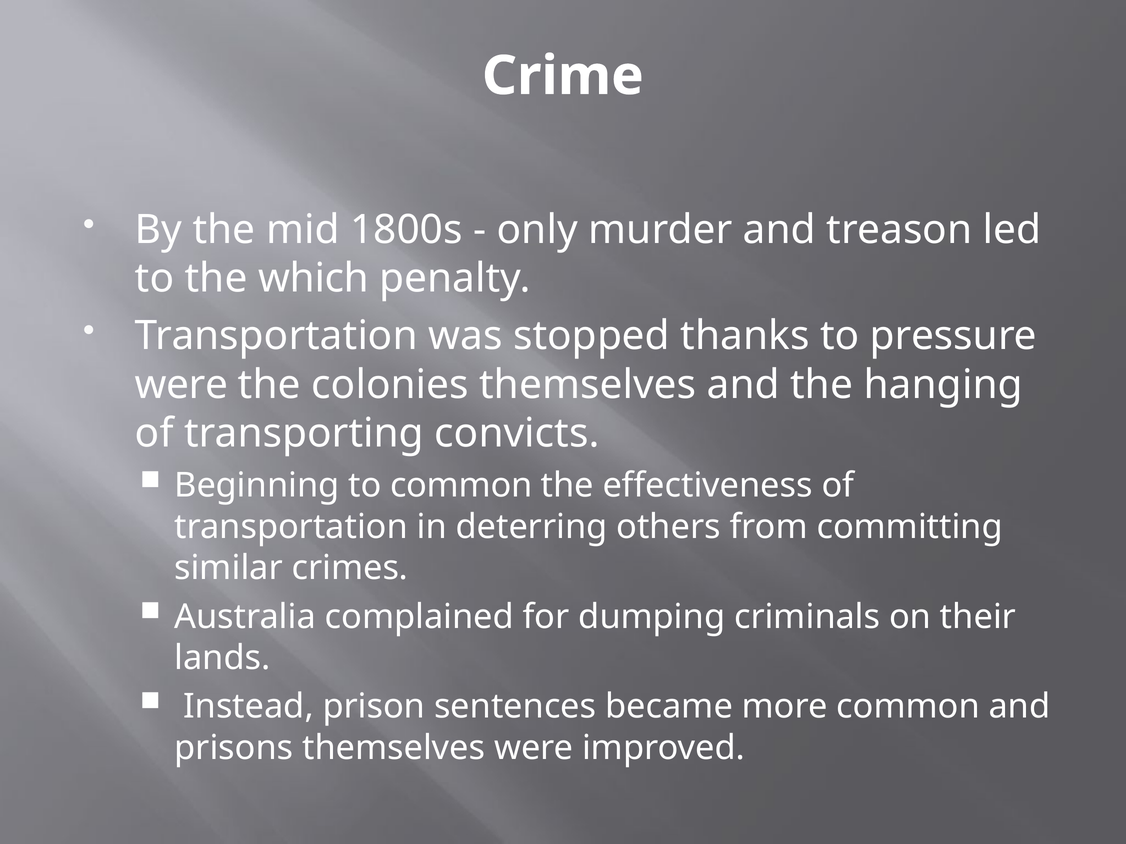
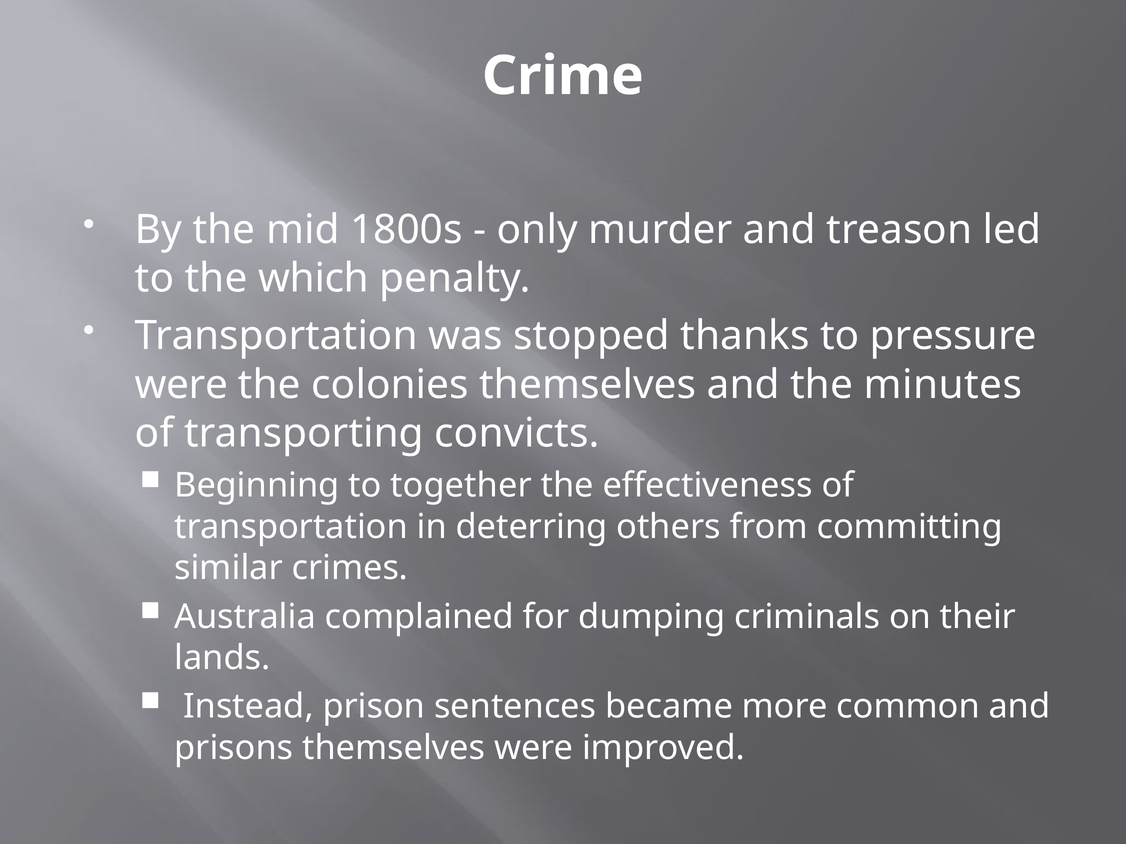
hanging: hanging -> minutes
to common: common -> together
